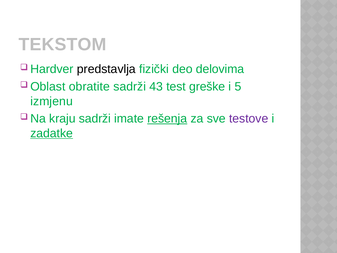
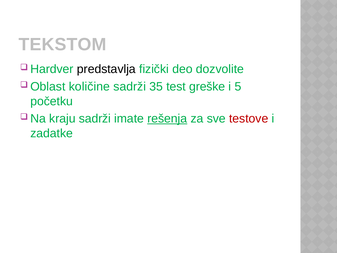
delovima: delovima -> dozvolite
obratite: obratite -> količine
43: 43 -> 35
izmjenu: izmjenu -> početku
testove colour: purple -> red
zadatke underline: present -> none
